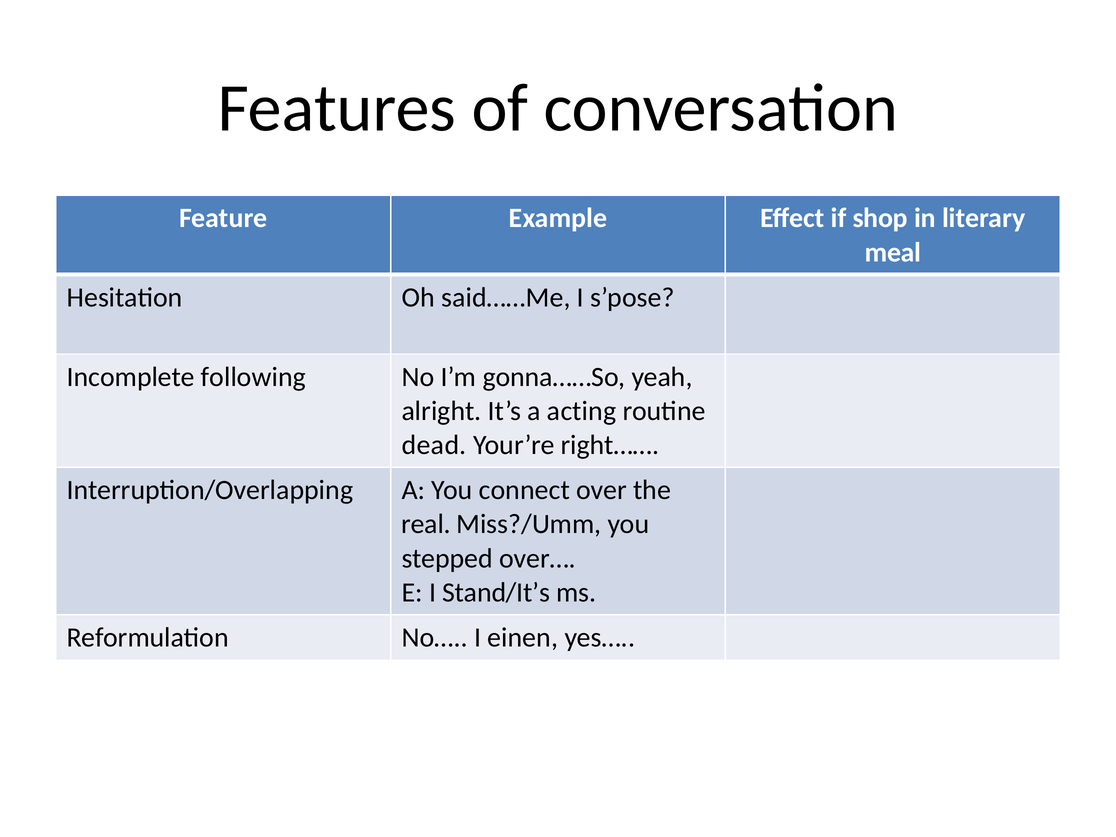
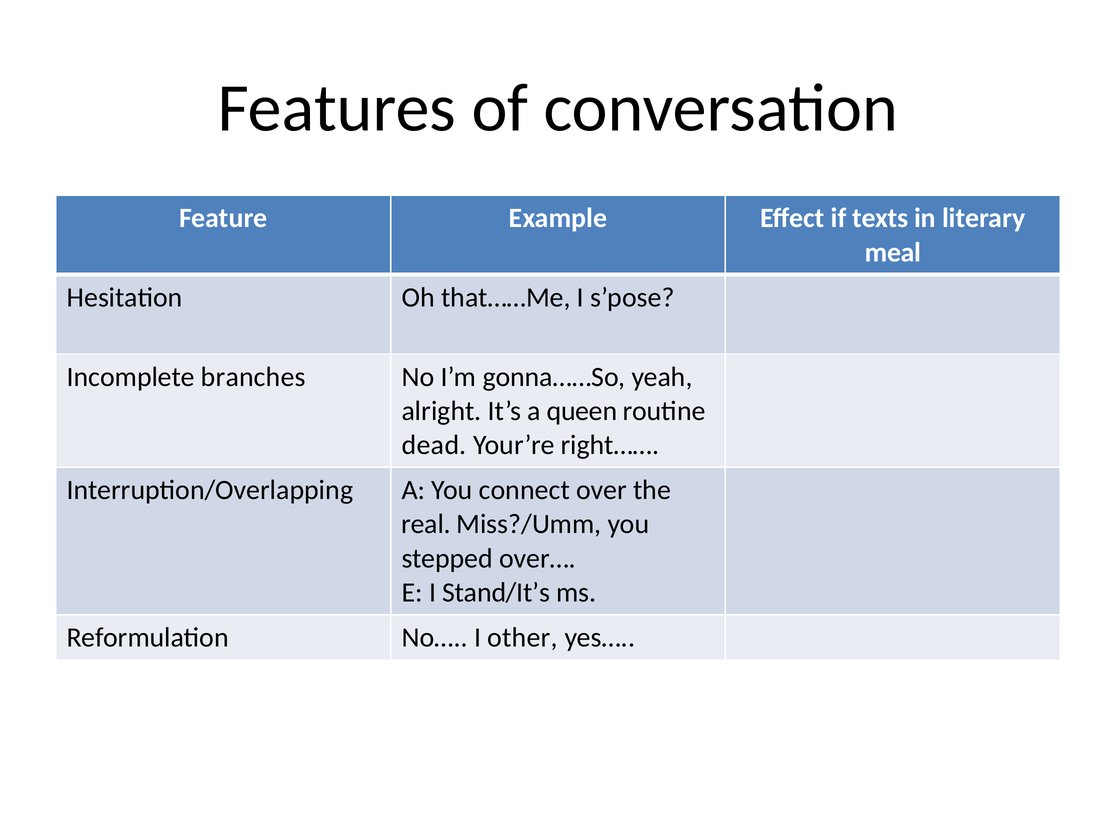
shop: shop -> texts
said……Me: said……Me -> that……Me
following: following -> branches
acting: acting -> queen
einen: einen -> other
